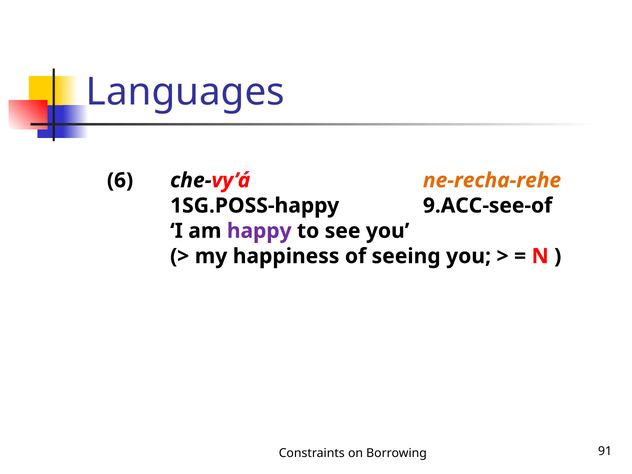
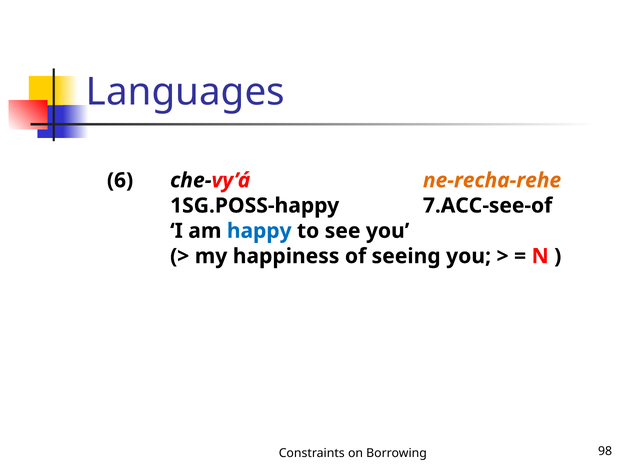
9.ACC-see-of: 9.ACC-see-of -> 7.ACC-see-of
happy colour: purple -> blue
91: 91 -> 98
